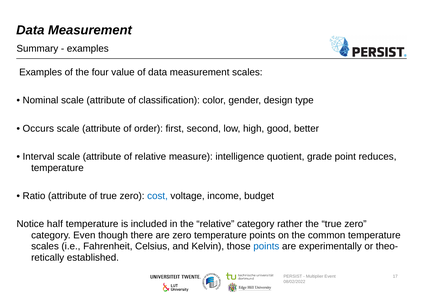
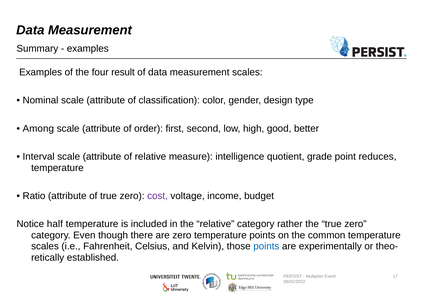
value: value -> result
Occurs: Occurs -> Among
cost colour: blue -> purple
